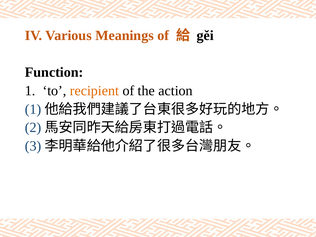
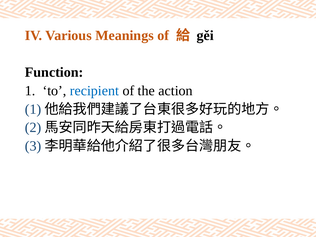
recipient colour: orange -> blue
